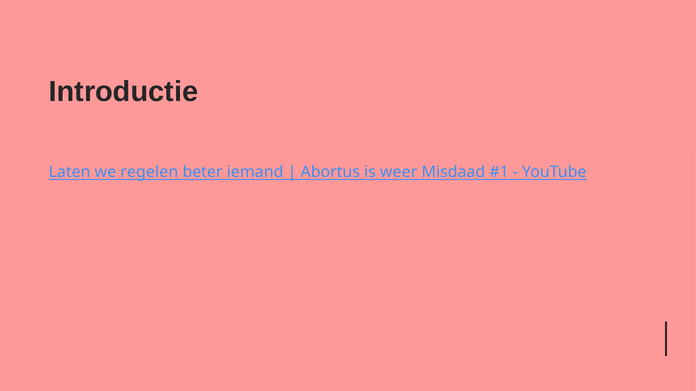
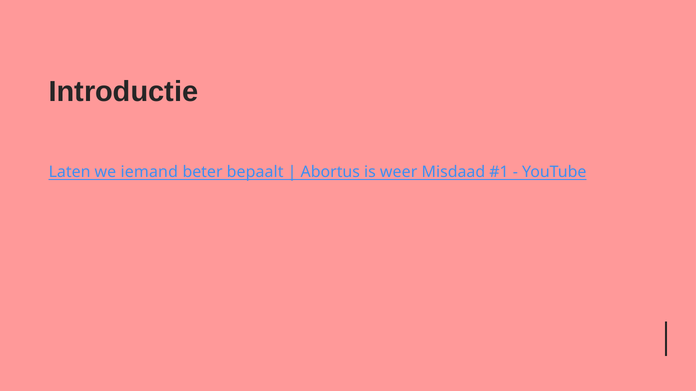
regelen: regelen -> iemand
iemand: iemand -> bepaalt
